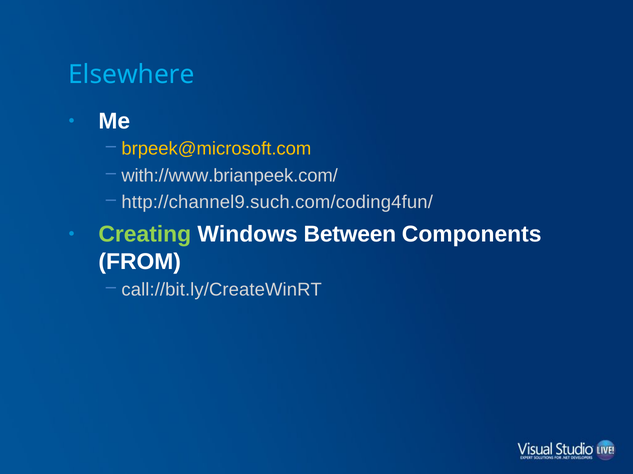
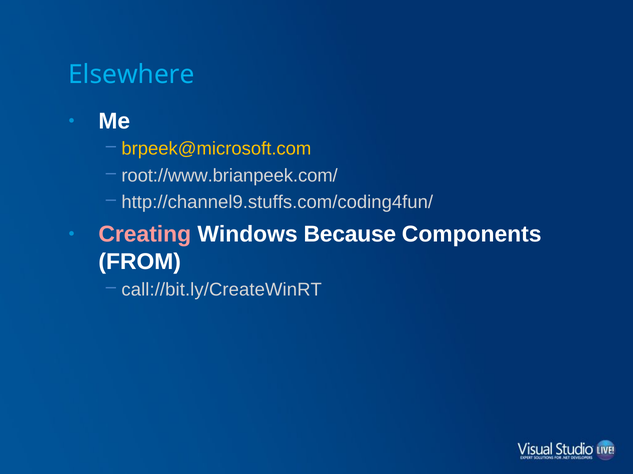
with://www.brianpeek.com/: with://www.brianpeek.com/ -> root://www.brianpeek.com/
http://channel9.such.com/coding4fun/: http://channel9.such.com/coding4fun/ -> http://channel9.stuffs.com/coding4fun/
Creating colour: light green -> pink
Between: Between -> Because
